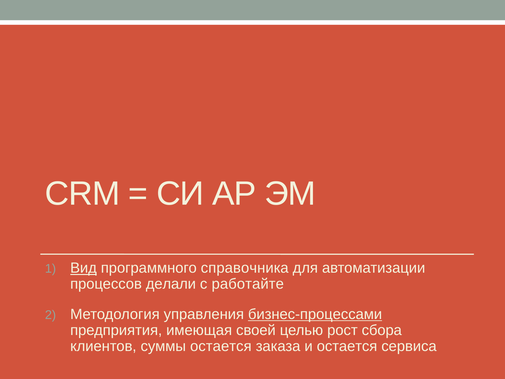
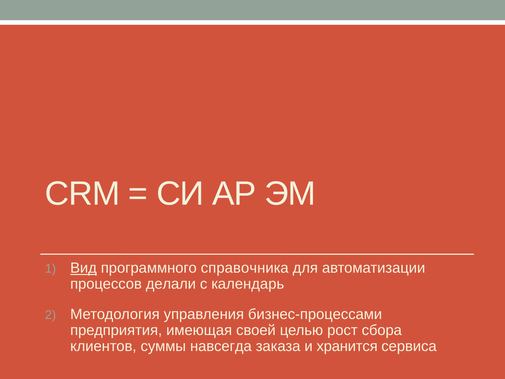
работайте: работайте -> календарь
бизнес-процессами underline: present -> none
суммы остается: остается -> навсегда
и остается: остается -> хранится
